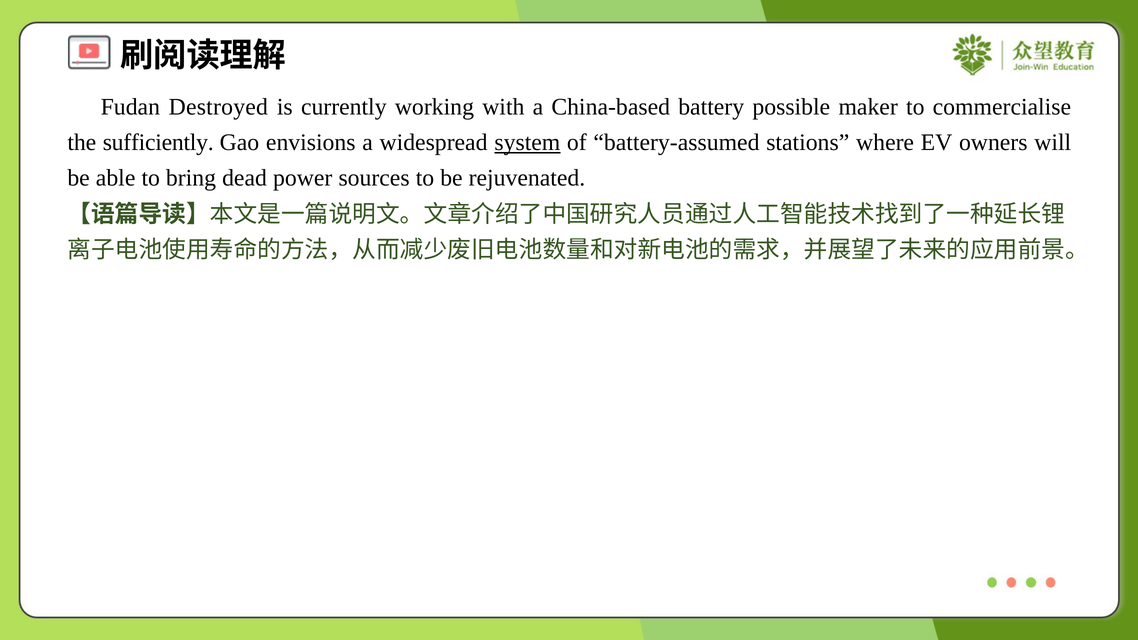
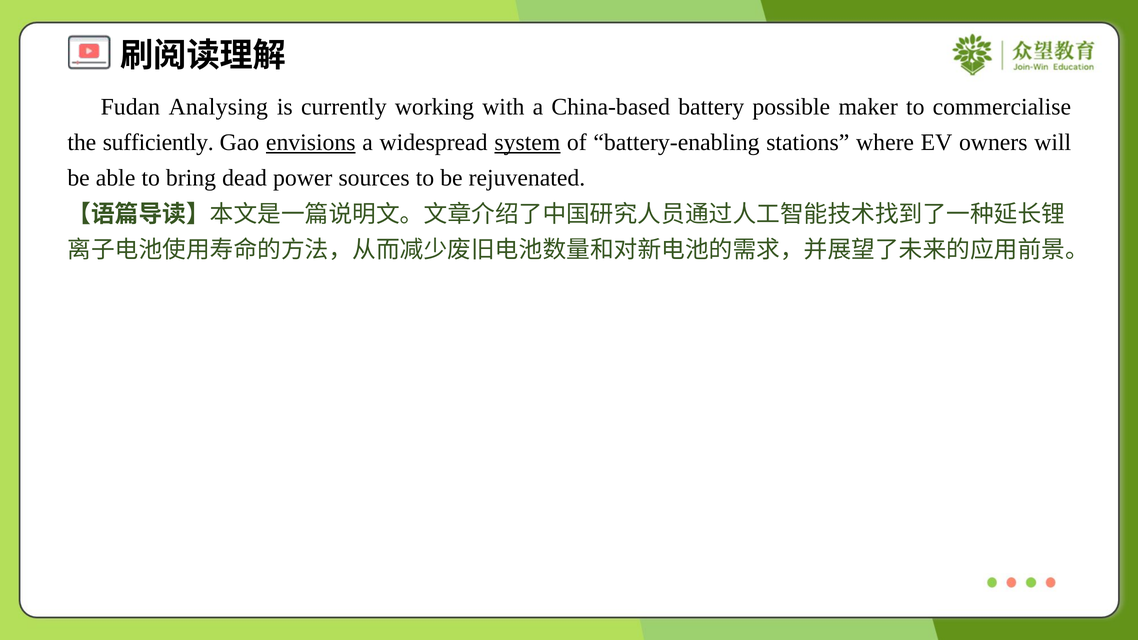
Destroyed: Destroyed -> Analysing
envisions underline: none -> present
battery-assumed: battery-assumed -> battery-enabling
